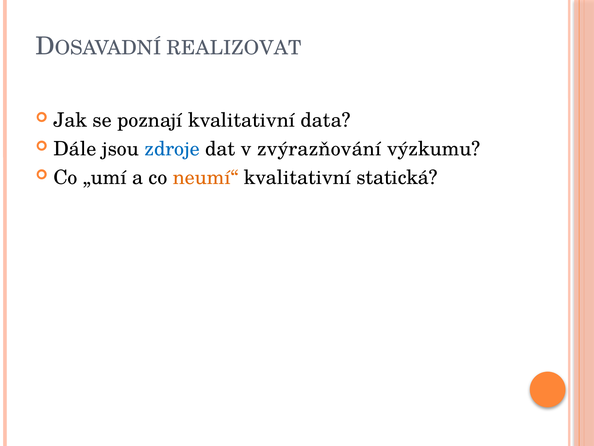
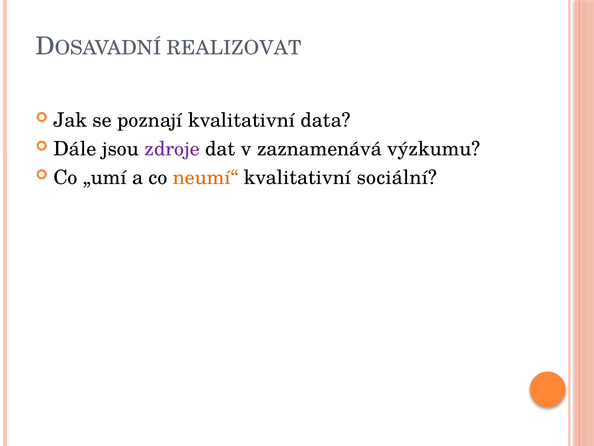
zdroje colour: blue -> purple
zvýrazňování: zvýrazňování -> zaznamenává
statická: statická -> sociální
